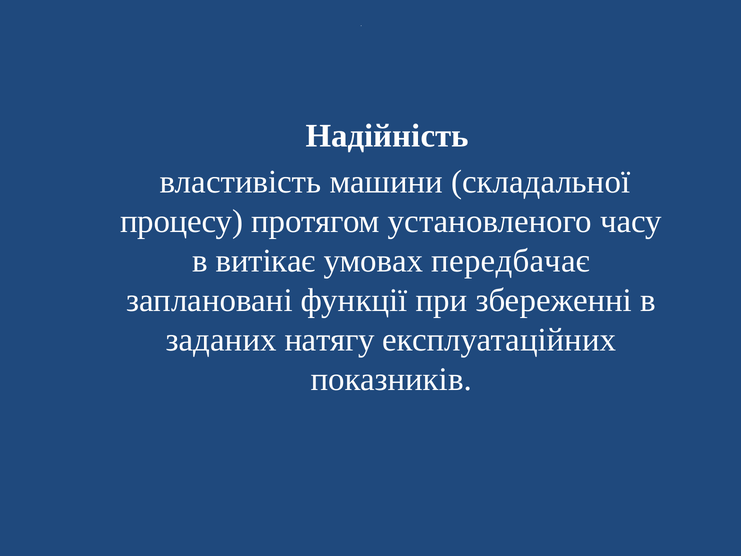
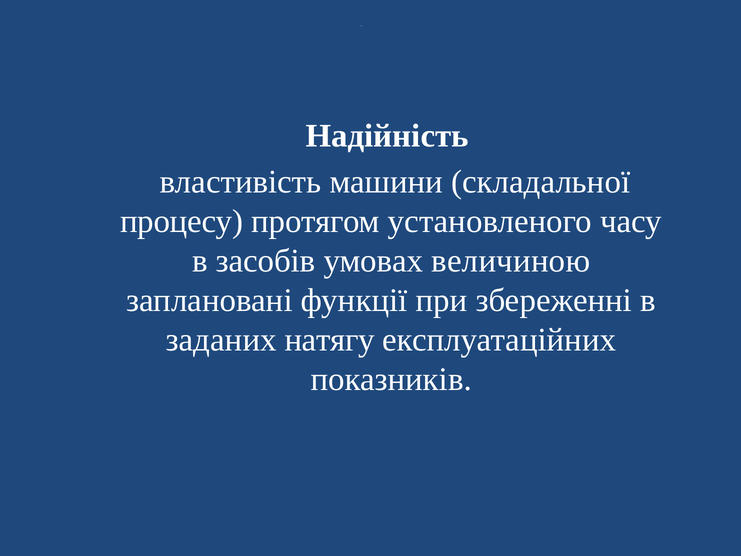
витікає: витікає -> засобів
передбачає: передбачає -> величиною
